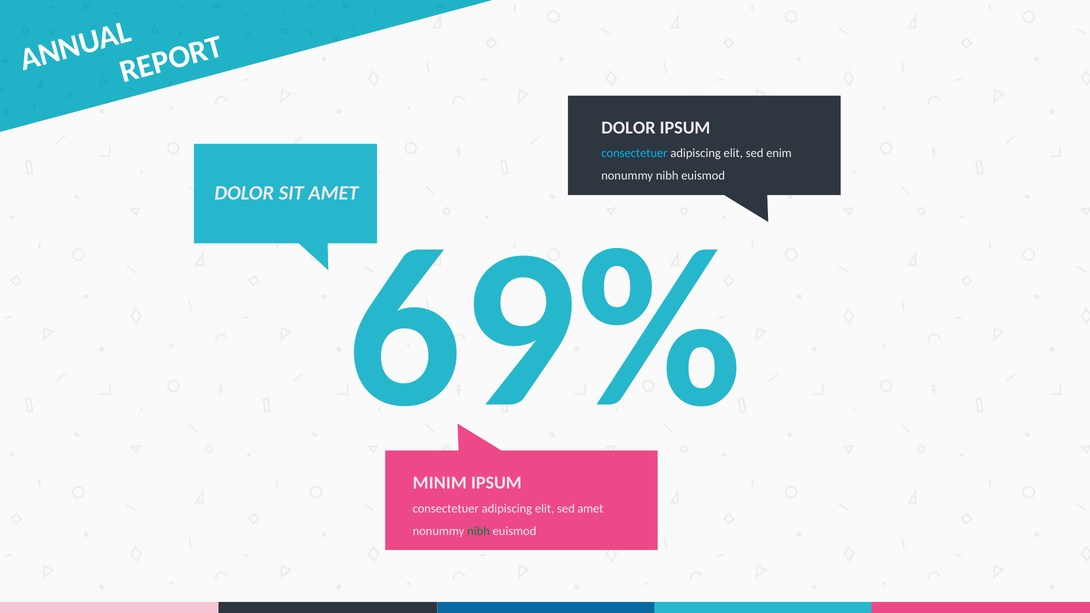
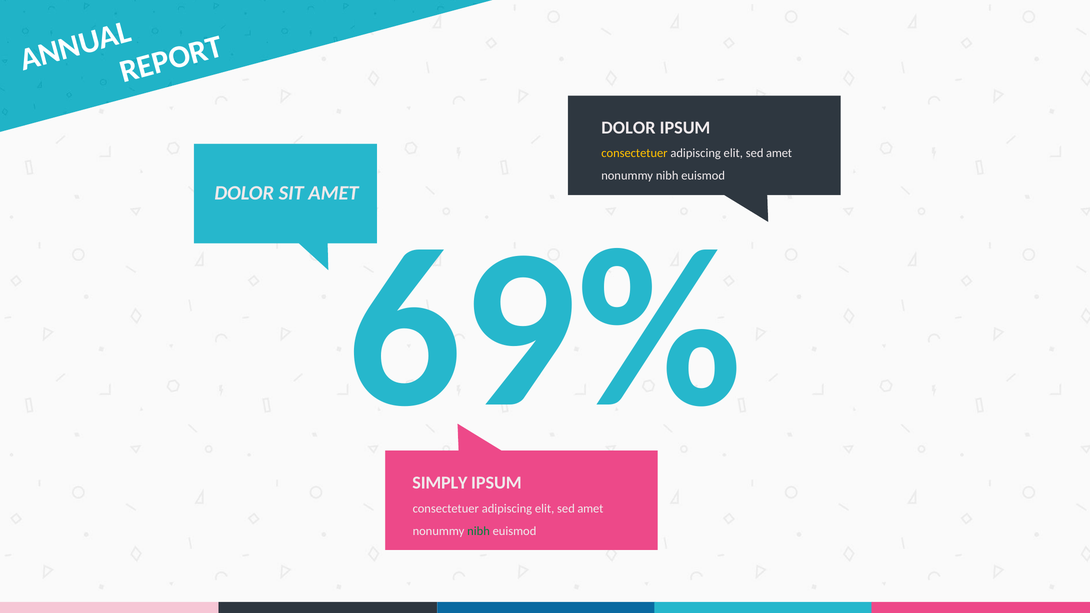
consectetuer at (634, 153) colour: light blue -> yellow
enim at (779, 153): enim -> amet
MINIM: MINIM -> SIMPLY
